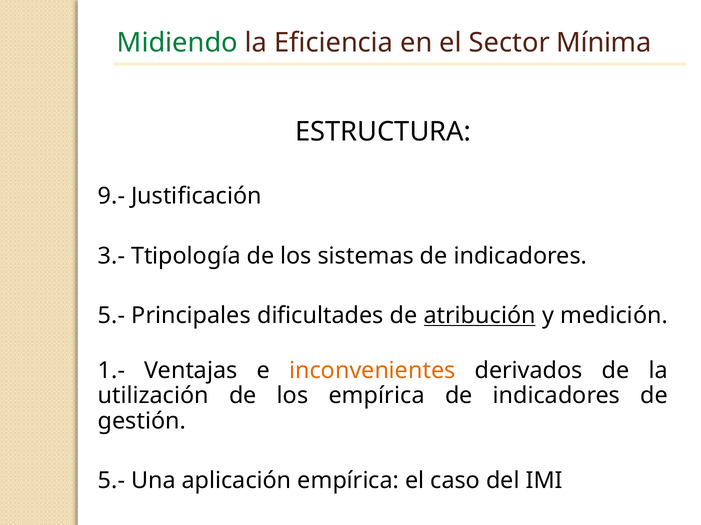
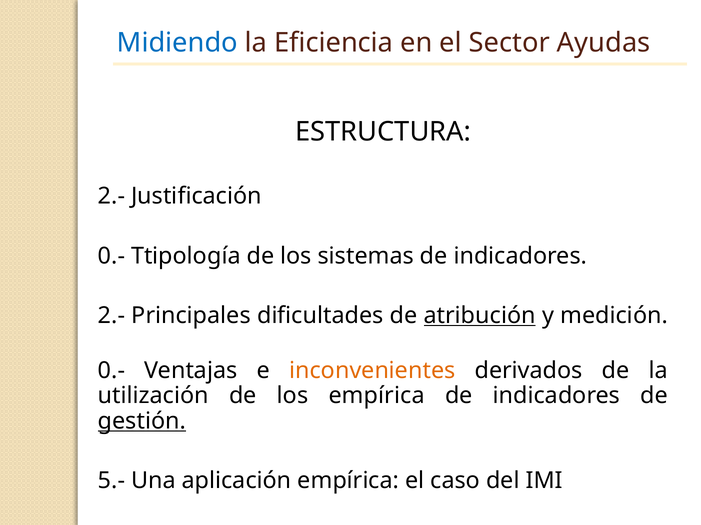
Midiendo colour: green -> blue
Mínima: Mínima -> Ayudas
9.- at (111, 196): 9.- -> 2.-
3.- at (111, 256): 3.- -> 0.-
5.- at (111, 316): 5.- -> 2.-
1.- at (111, 371): 1.- -> 0.-
gestión underline: none -> present
